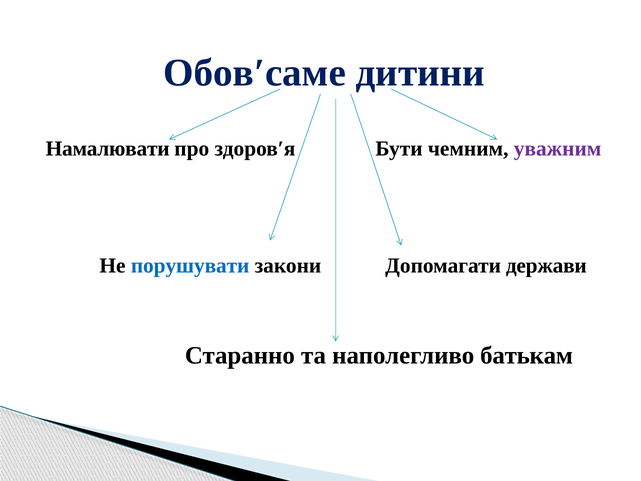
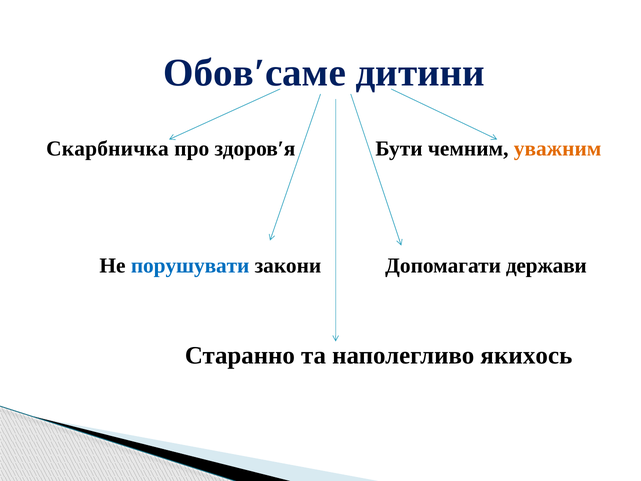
Намалювати: Намалювати -> Скарбничка
уважним colour: purple -> orange
батькам: батькам -> якихось
